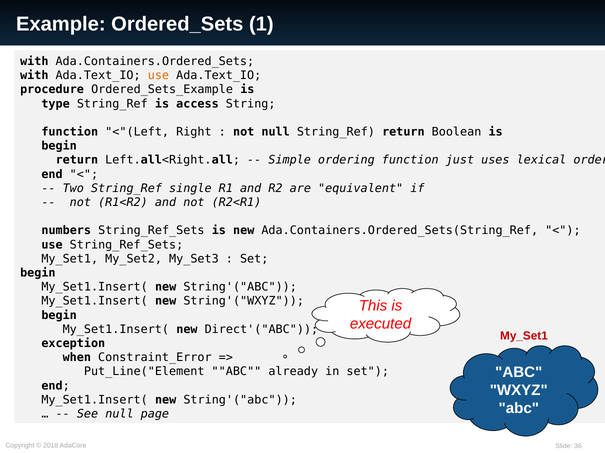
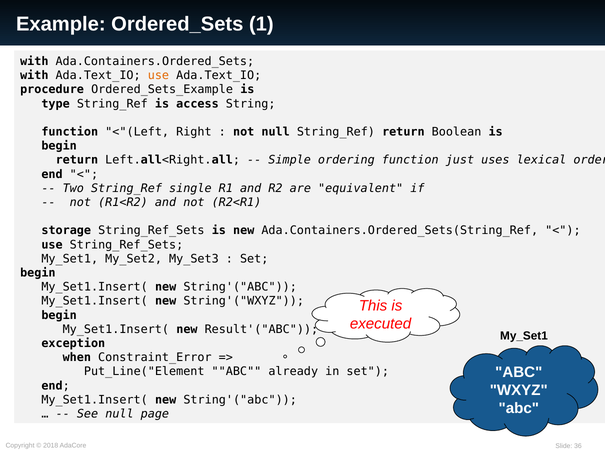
numbers: numbers -> storage
Direct'("ABC: Direct'("ABC -> Result'("ABC
My_Set1 at (524, 336) colour: red -> black
